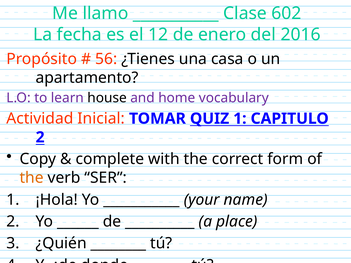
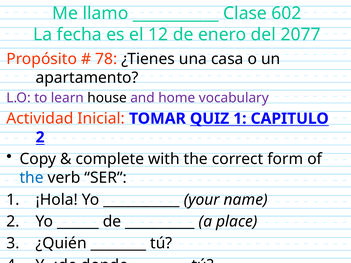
2016: 2016 -> 2077
56: 56 -> 78
the at (32, 178) colour: orange -> blue
